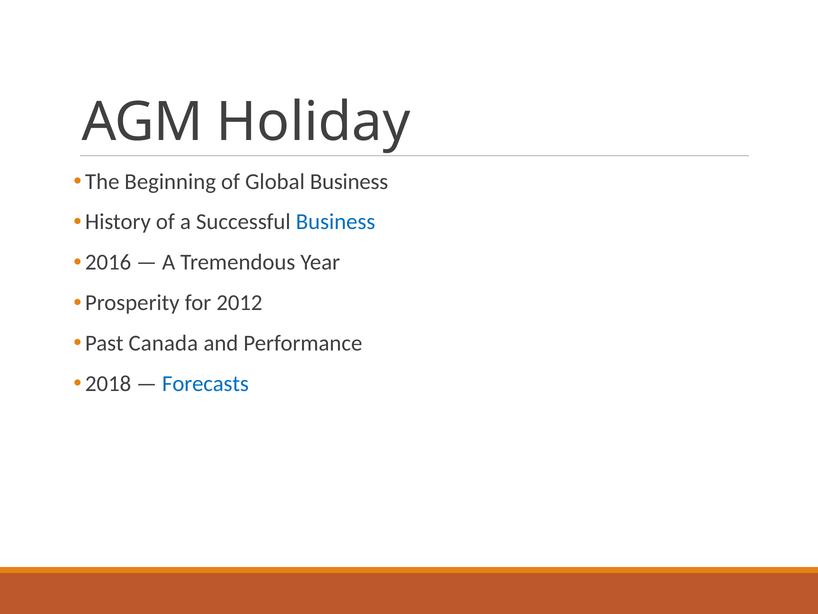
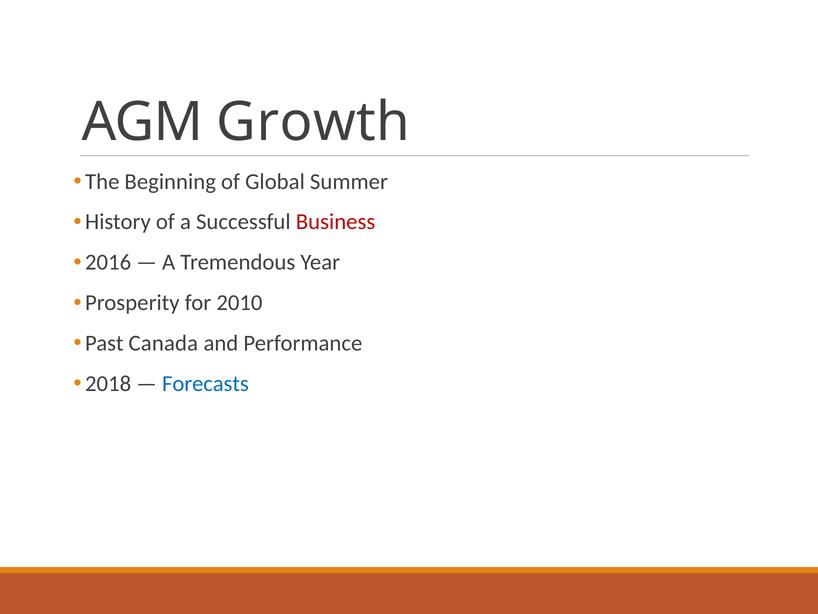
Holiday: Holiday -> Growth
Global Business: Business -> Summer
Business at (336, 222) colour: blue -> red
2012: 2012 -> 2010
